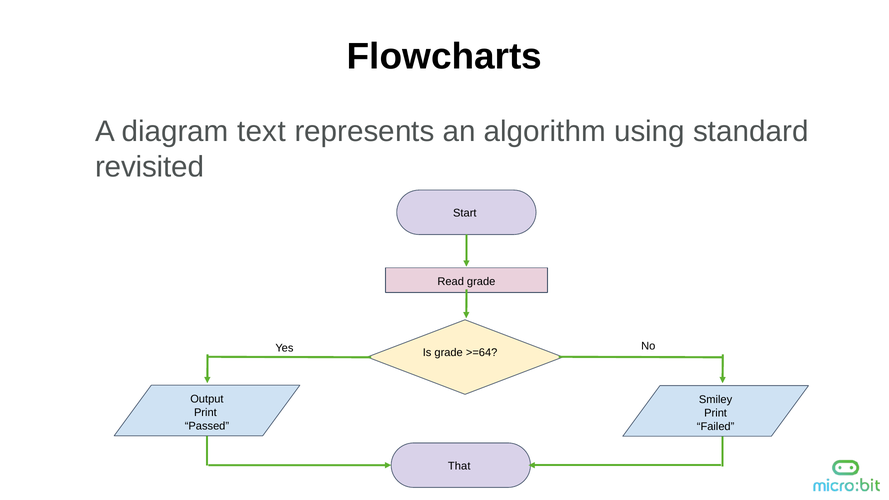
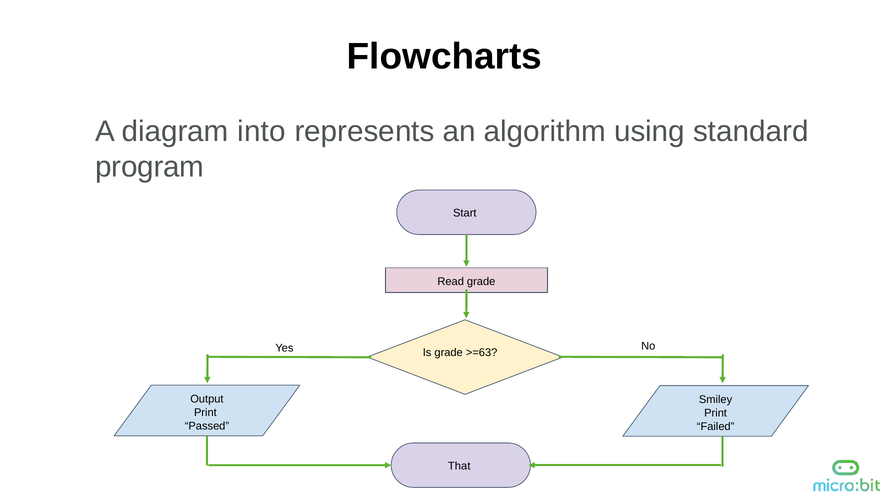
text: text -> into
revisited: revisited -> program
>=64: >=64 -> >=63
